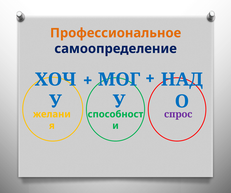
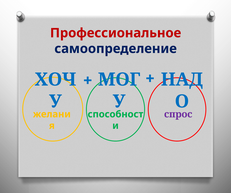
Профессиональное colour: orange -> red
